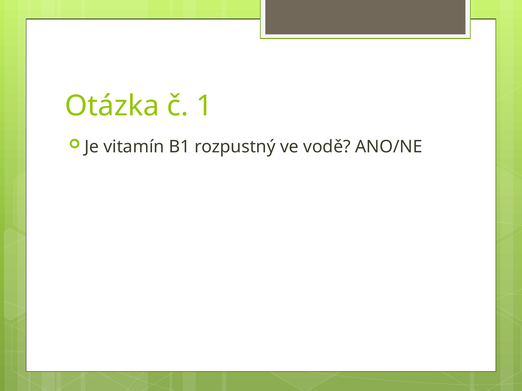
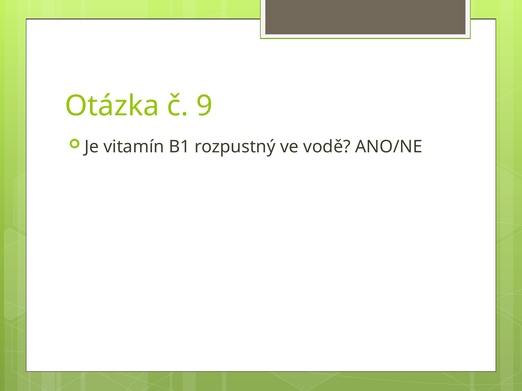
1: 1 -> 9
